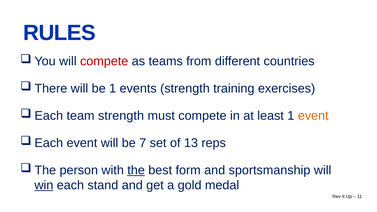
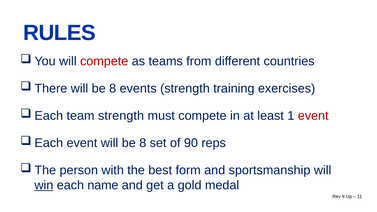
1 at (113, 88): 1 -> 8
event at (313, 116) colour: orange -> red
event will be 7: 7 -> 8
13: 13 -> 90
the underline: present -> none
stand: stand -> name
